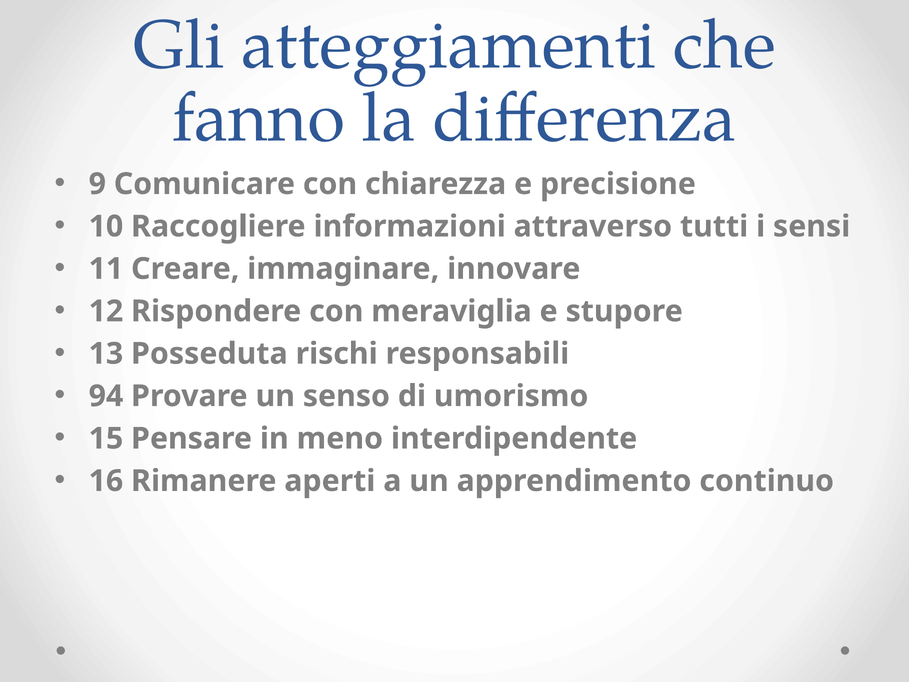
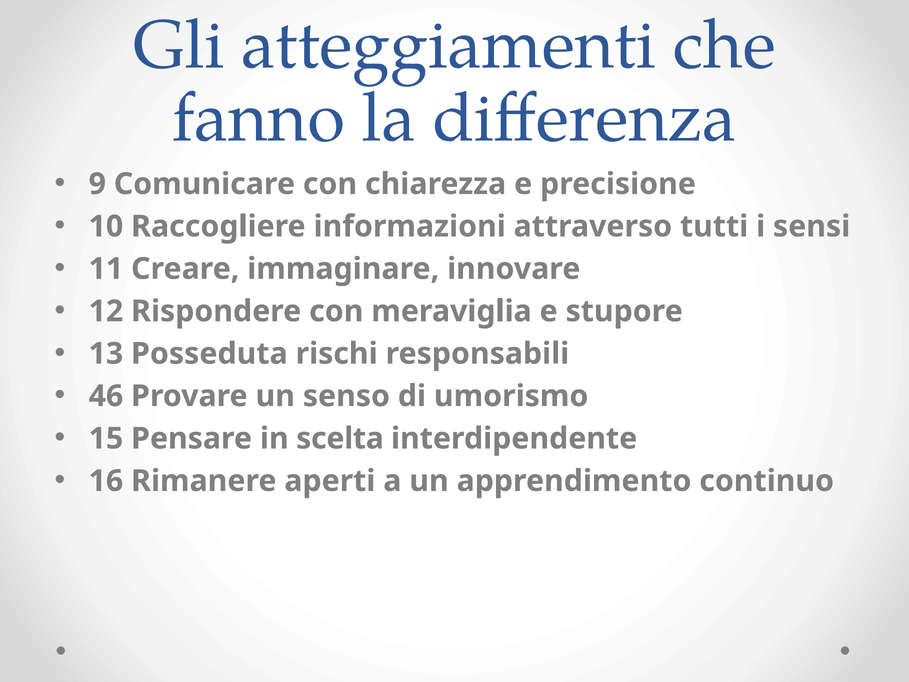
94: 94 -> 46
meno: meno -> scelta
